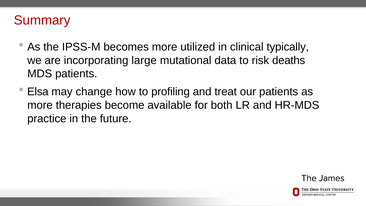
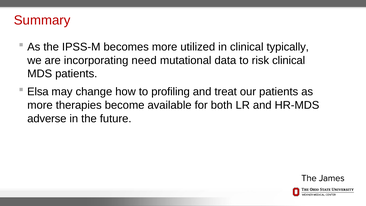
large: large -> need
risk deaths: deaths -> clinical
practice: practice -> adverse
